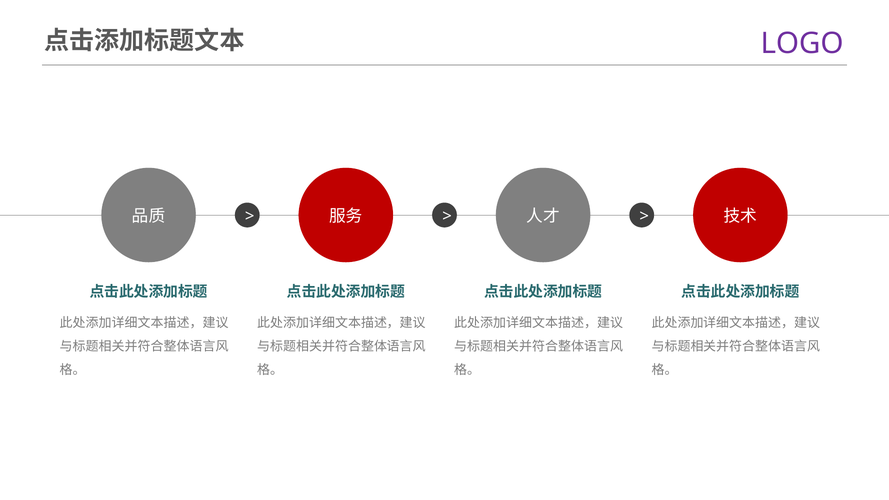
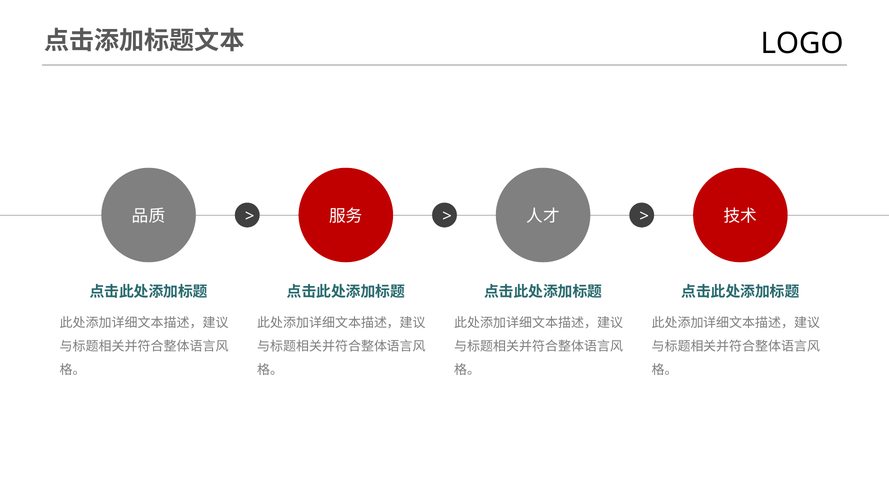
LOGO colour: purple -> black
